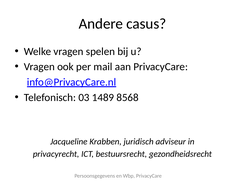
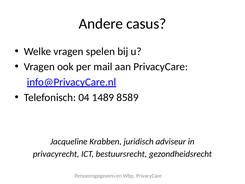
03: 03 -> 04
8568: 8568 -> 8589
